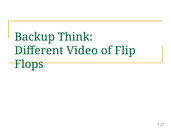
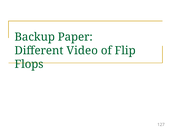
Think: Think -> Paper
